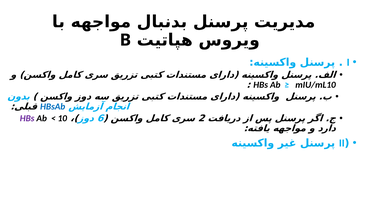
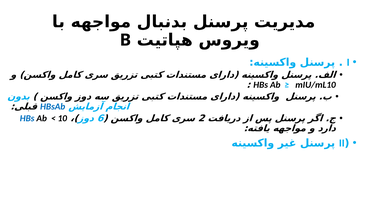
HBs at (27, 118) colour: purple -> blue
